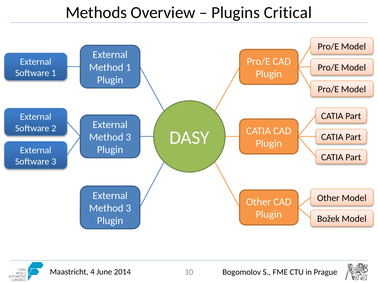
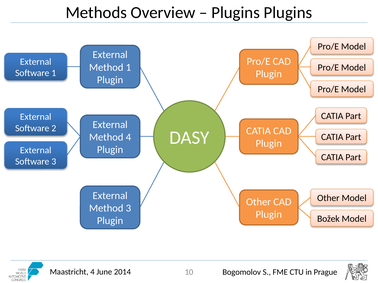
Plugins Critical: Critical -> Plugins
3 at (128, 137): 3 -> 4
